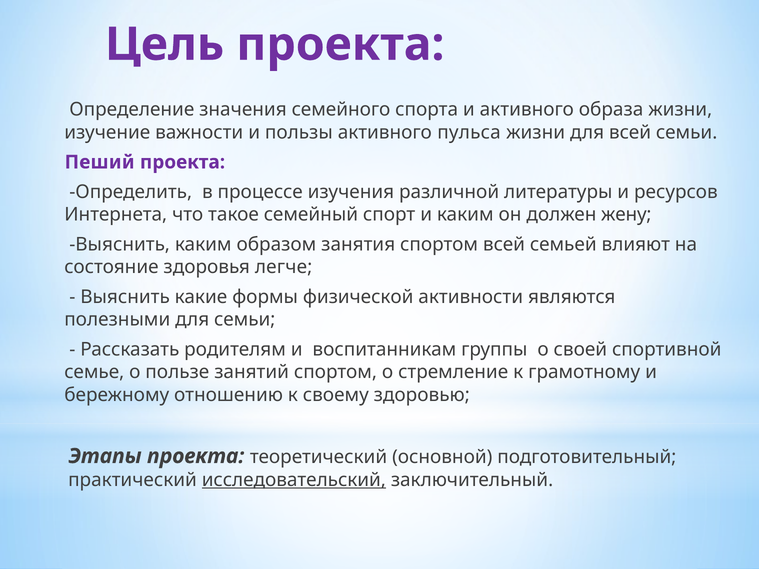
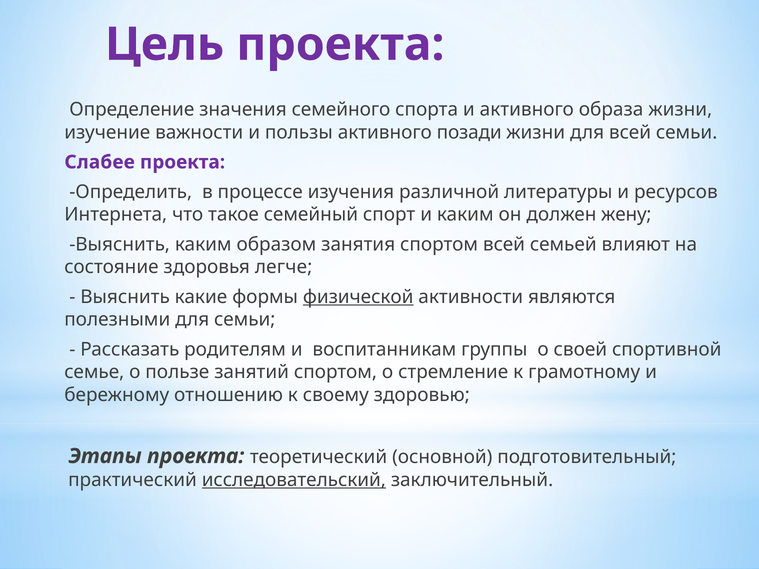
пульса: пульса -> позади
Пеший: Пеший -> Слабее
физической underline: none -> present
